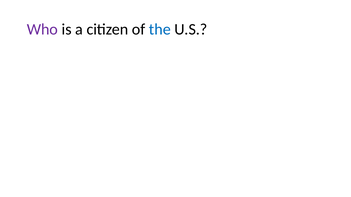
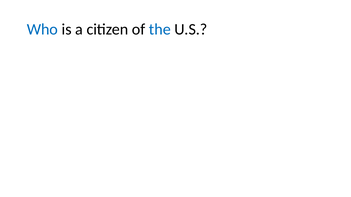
Who colour: purple -> blue
